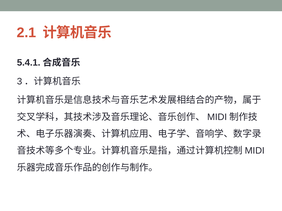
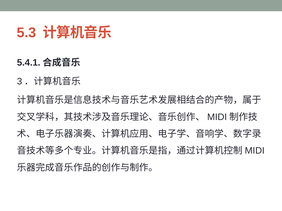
2.1: 2.1 -> 5.3
